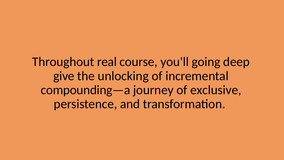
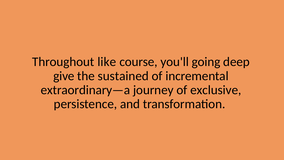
real: real -> like
unlocking: unlocking -> sustained
compounding—a: compounding—a -> extraordinary—a
